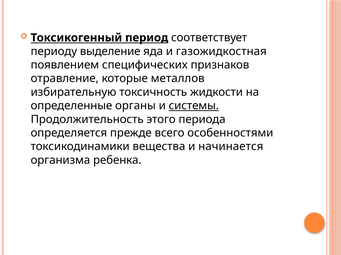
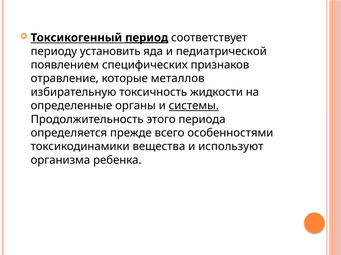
период underline: none -> present
выделение: выделение -> установить
газожидкостная: газожидкостная -> педиатрической
начинается: начинается -> используют
